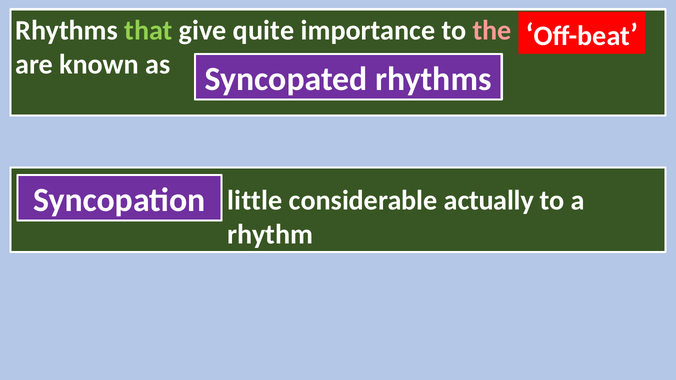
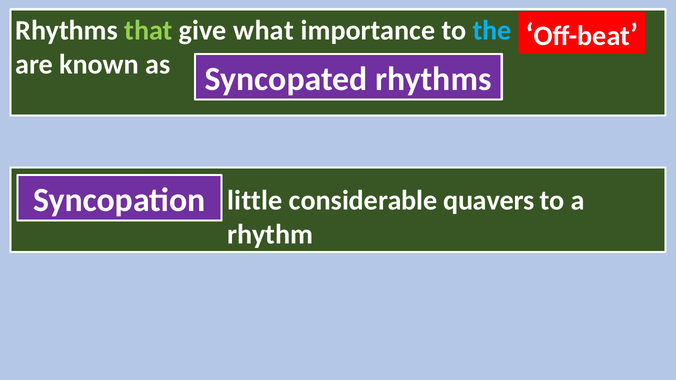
quite: quite -> what
the colour: pink -> light blue
actually: actually -> quavers
